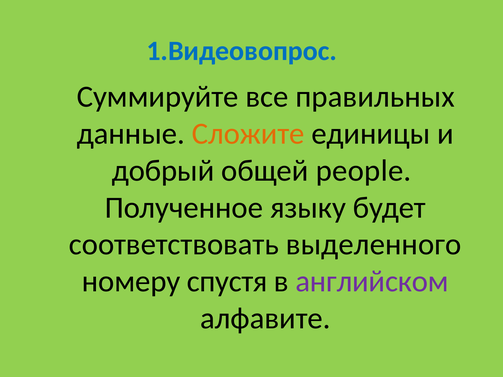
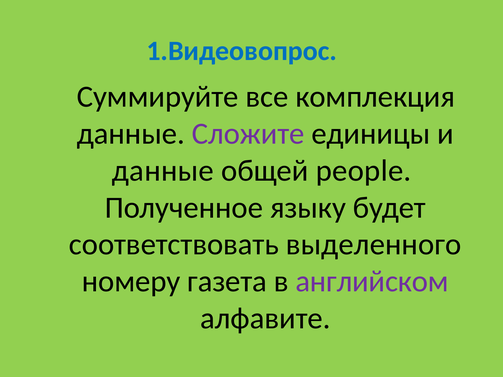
правильных: правильных -> комплекция
Сложите colour: orange -> purple
добрый at (163, 171): добрый -> данные
спустя: спустя -> газета
